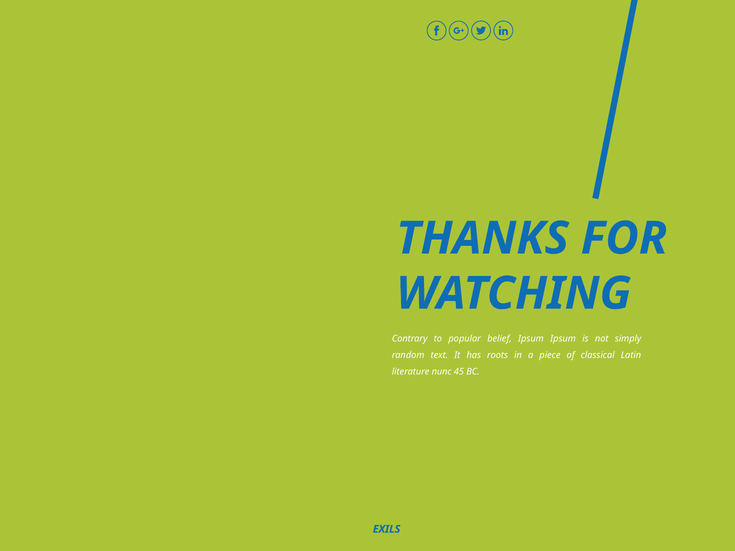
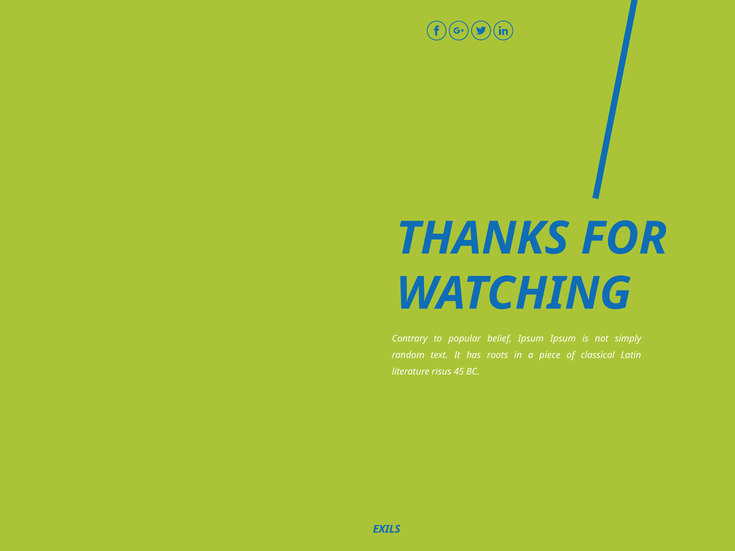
nunc: nunc -> risus
